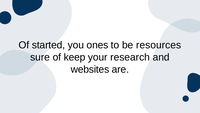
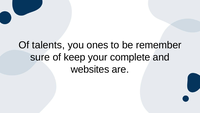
started: started -> talents
resources: resources -> remember
research: research -> complete
